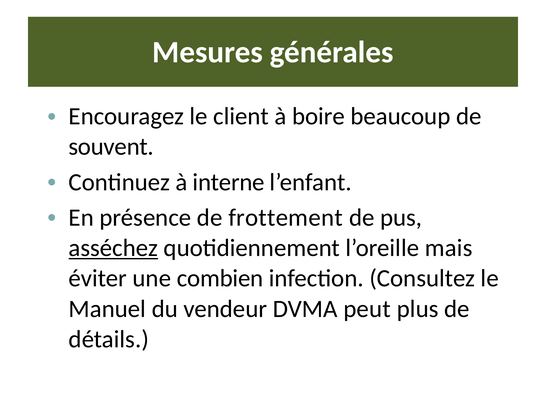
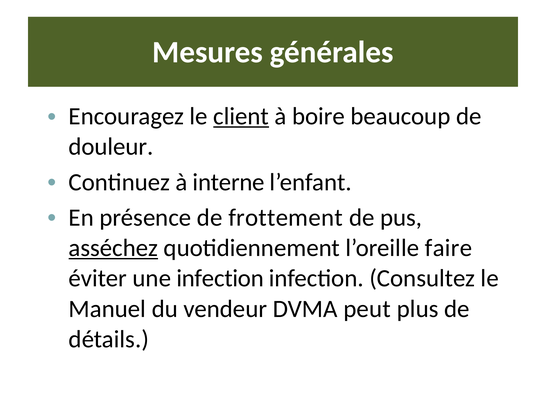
client underline: none -> present
souvent: souvent -> douleur
mais: mais -> faire
une combien: combien -> infection
